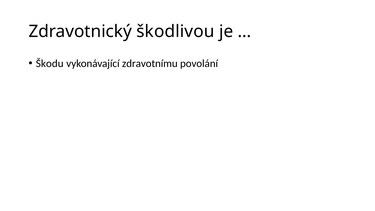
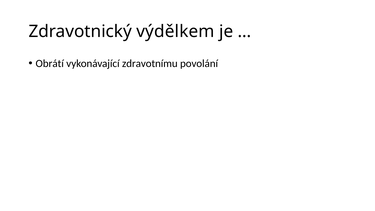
škodlivou: škodlivou -> výdělkem
Škodu: Škodu -> Obrátí
